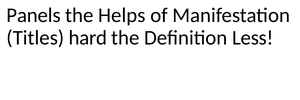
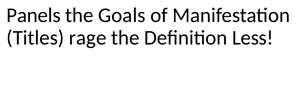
Helps: Helps -> Goals
hard: hard -> rage
